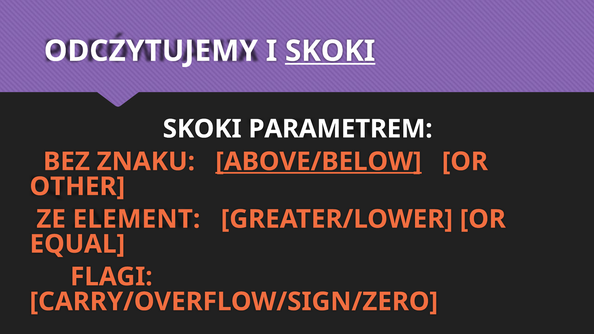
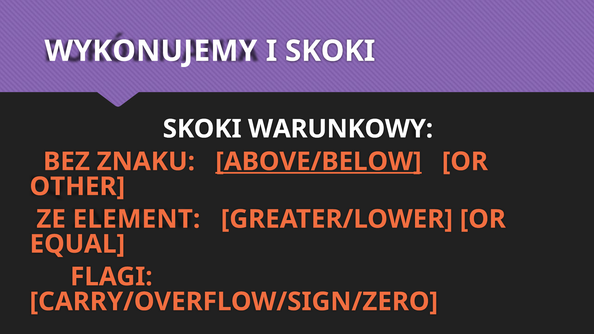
ODCZYTUJEMY: ODCZYTUJEMY -> WYKONUJEMY
SKOKI at (330, 51) underline: present -> none
PARAMETREM: PARAMETREM -> WARUNKOWY
